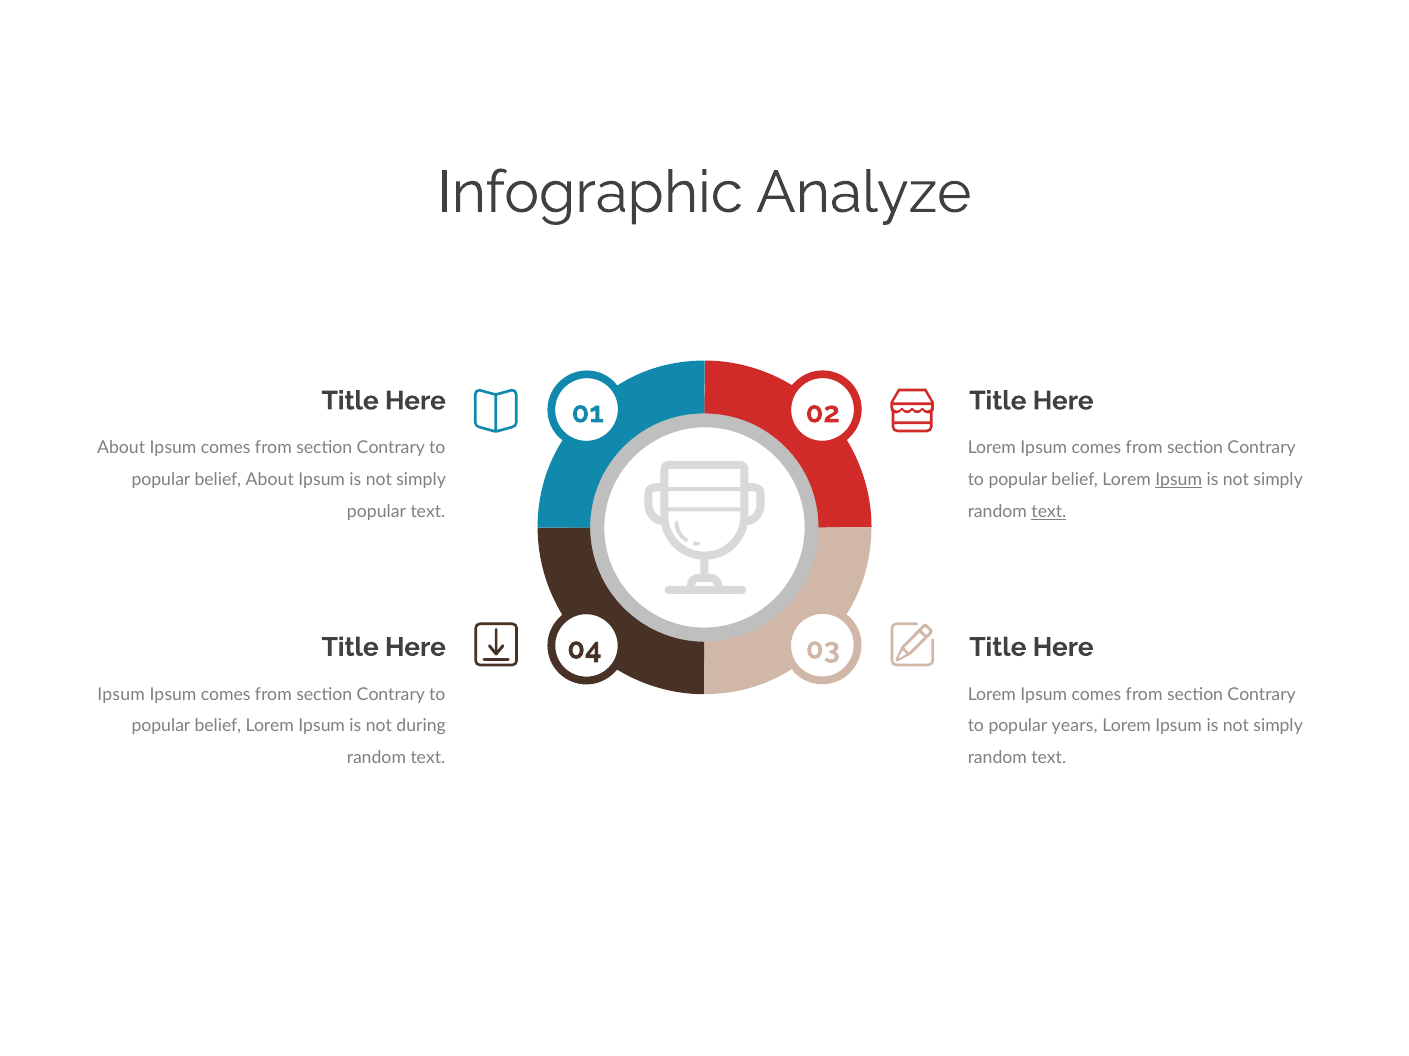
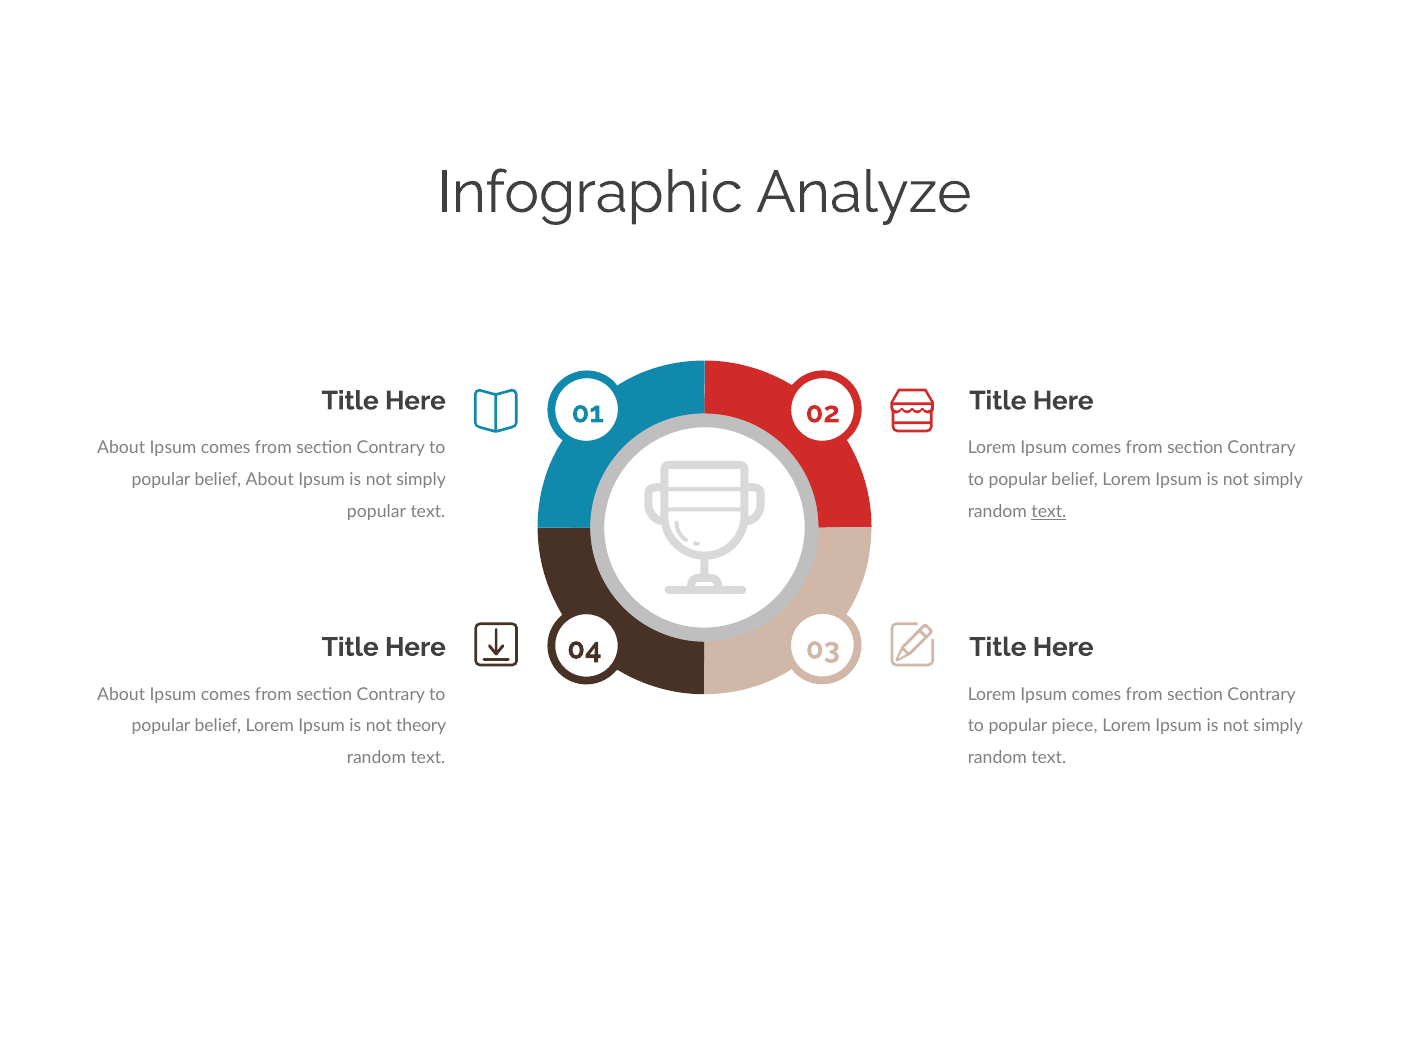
Ipsum at (1179, 480) underline: present -> none
Ipsum at (121, 695): Ipsum -> About
during: during -> theory
years: years -> piece
